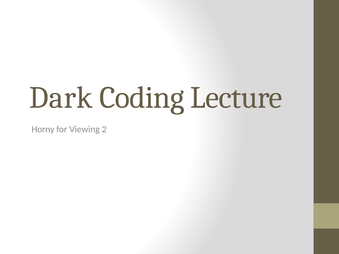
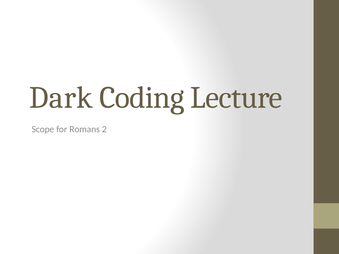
Horny: Horny -> Scope
Viewing: Viewing -> Romans
